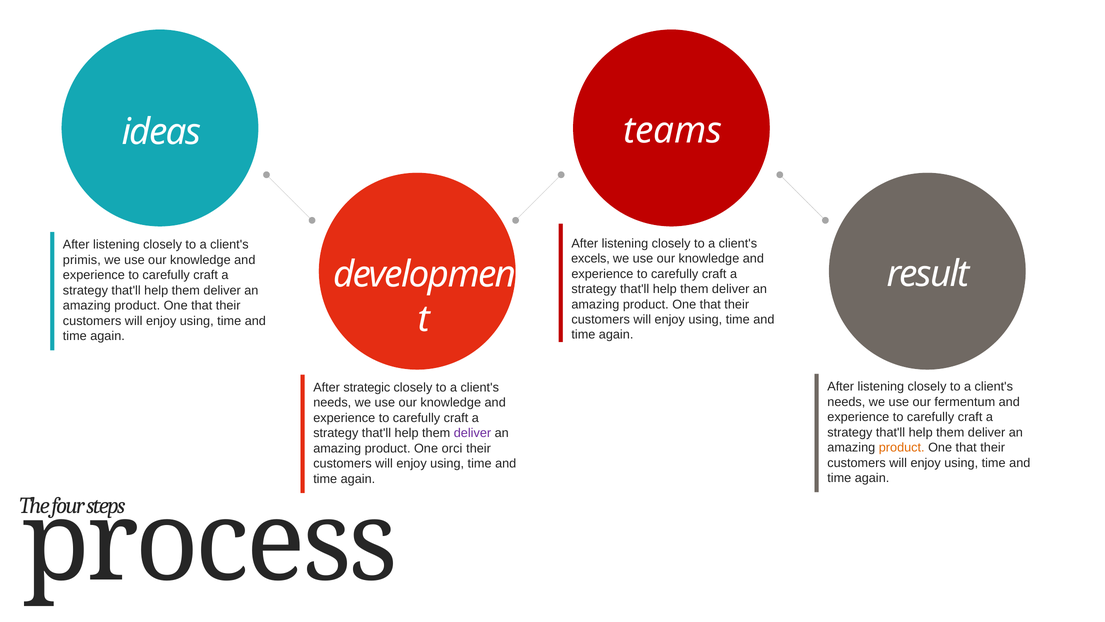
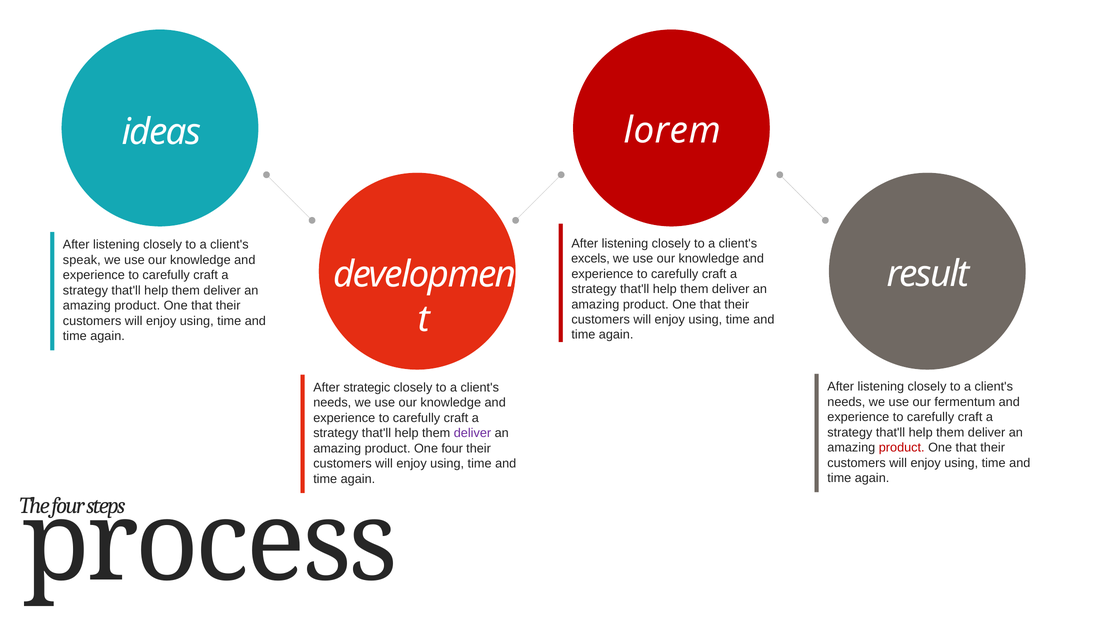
teams: teams -> lorem
primis: primis -> speak
product at (902, 447) colour: orange -> red
One orci: orci -> four
